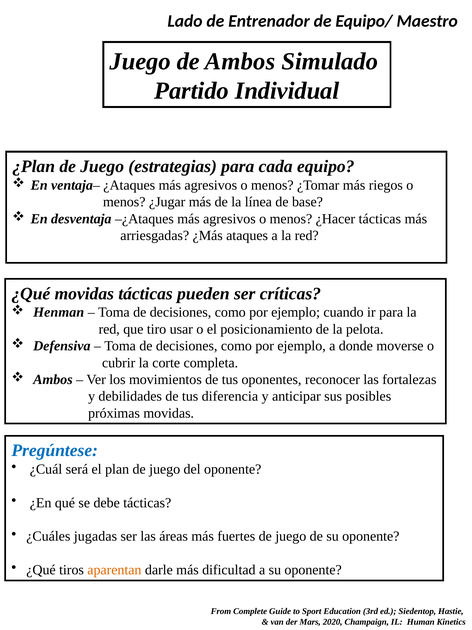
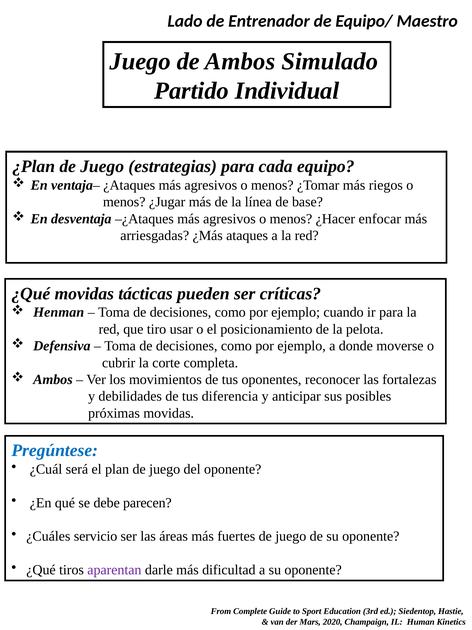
¿Hacer tácticas: tácticas -> enfocar
debe tácticas: tácticas -> parecen
jugadas: jugadas -> servicio
aparentan colour: orange -> purple
